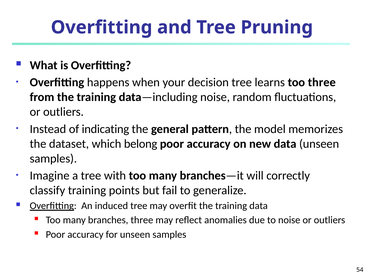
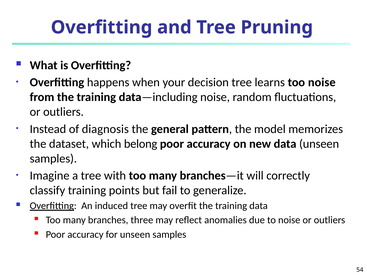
too three: three -> noise
indicating: indicating -> diagnosis
